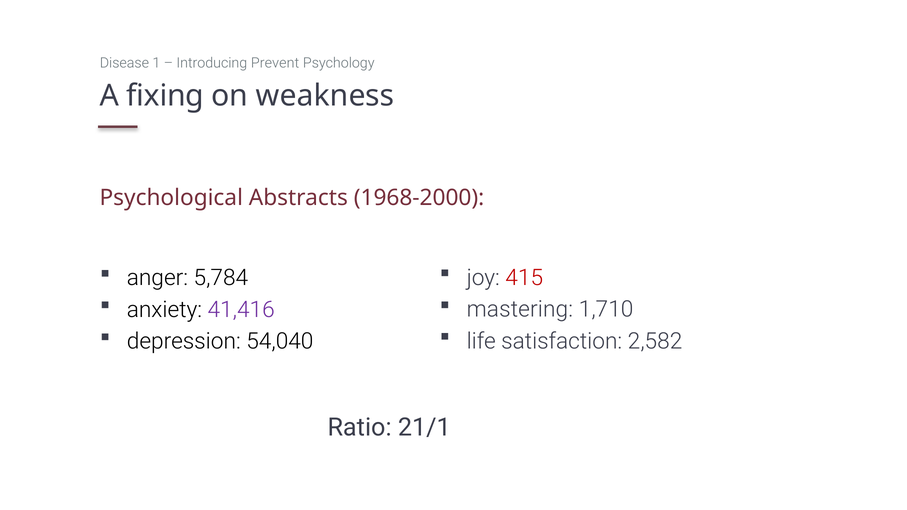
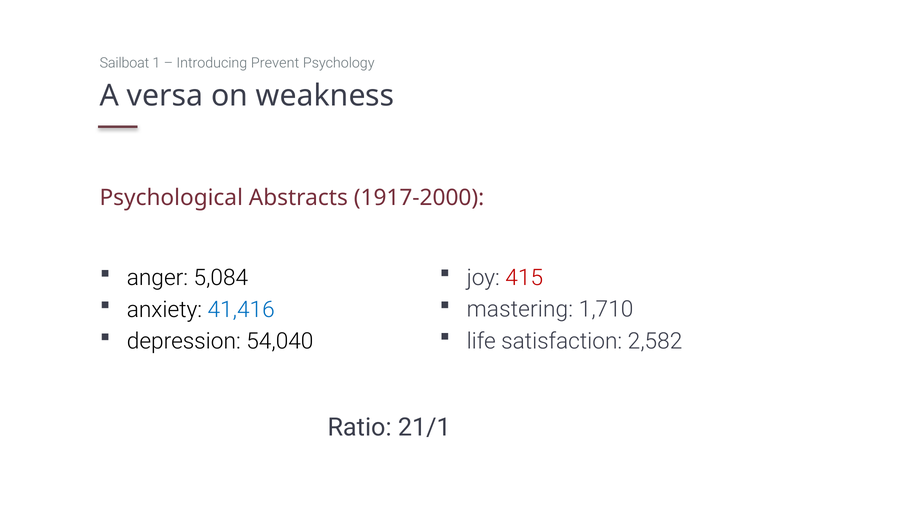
Disease: Disease -> Sailboat
fixing: fixing -> versa
1968-2000: 1968-2000 -> 1917-2000
5,784: 5,784 -> 5,084
41,416 colour: purple -> blue
